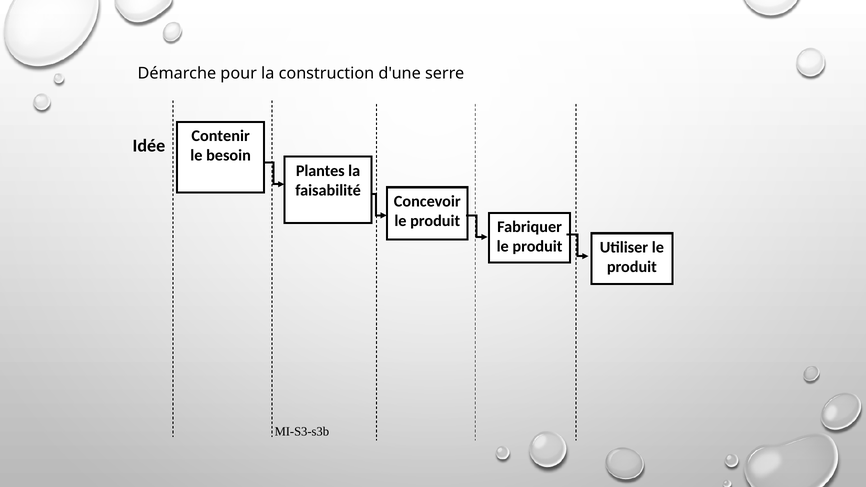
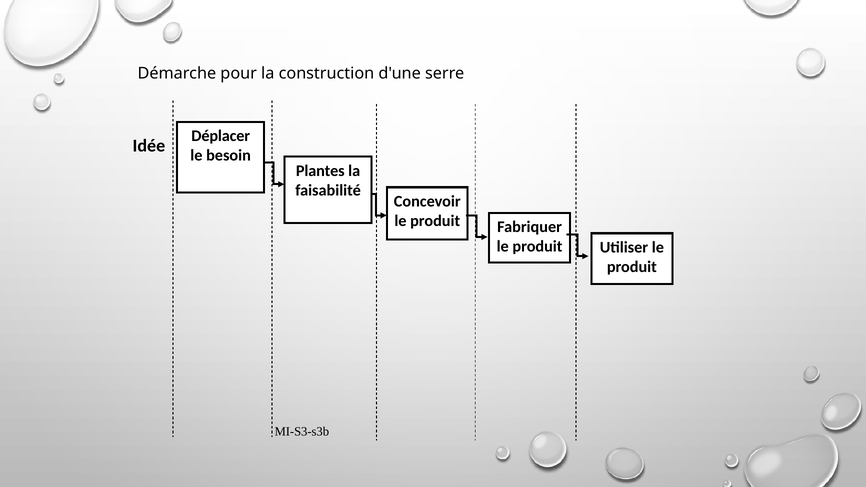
Contenir: Contenir -> Déplacer
